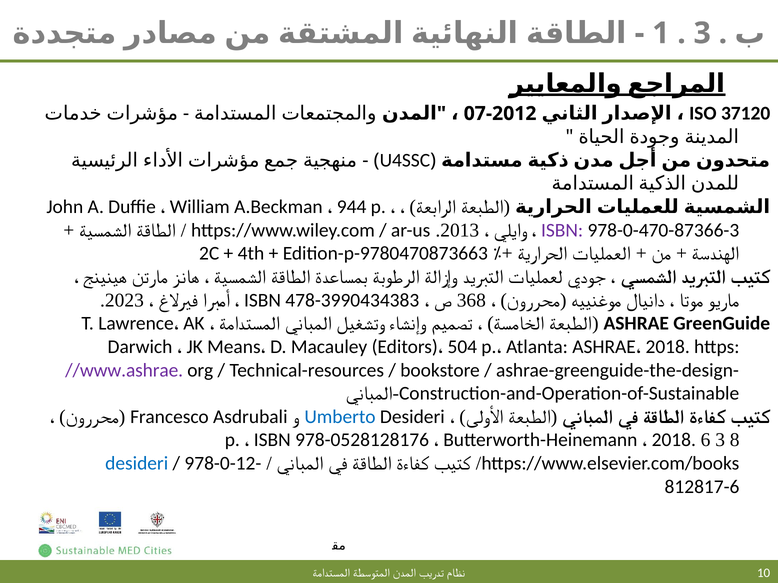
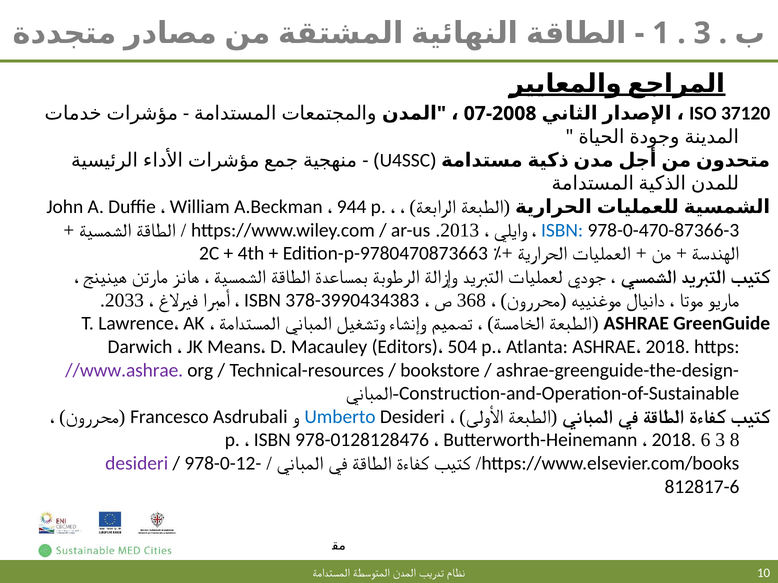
2012: 2012 -> 2008
ISBN at (562, 230) colour: purple -> blue
2023: 2023 -> 2033
478-3990434383: 478-3990434383 -> 378-3990434383
978-0528128176: 978-0528128176 -> 978-0128128476
desideri at (137, 464) colour: blue -> purple
